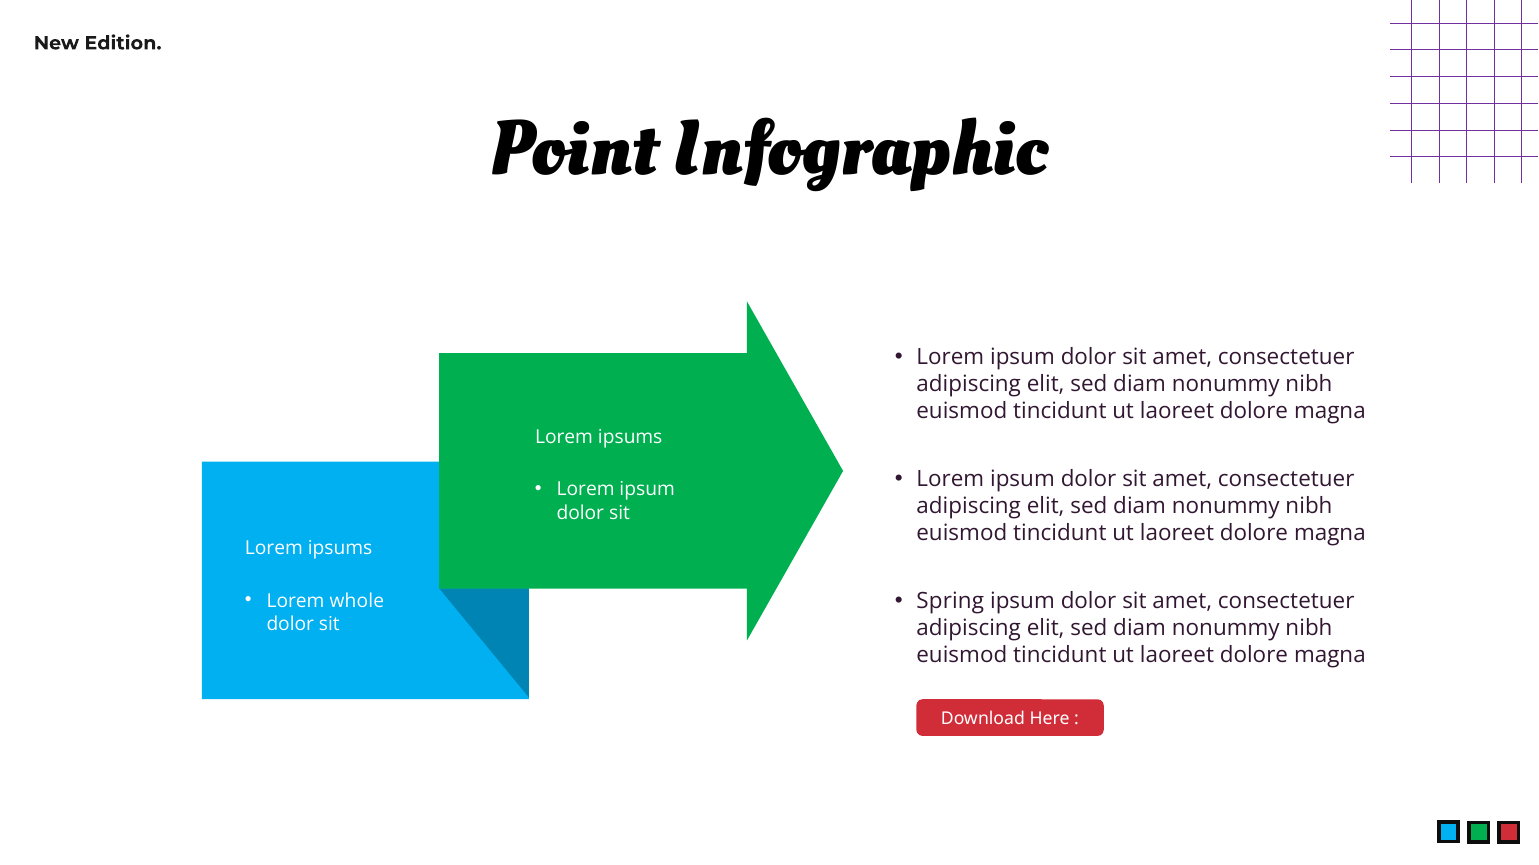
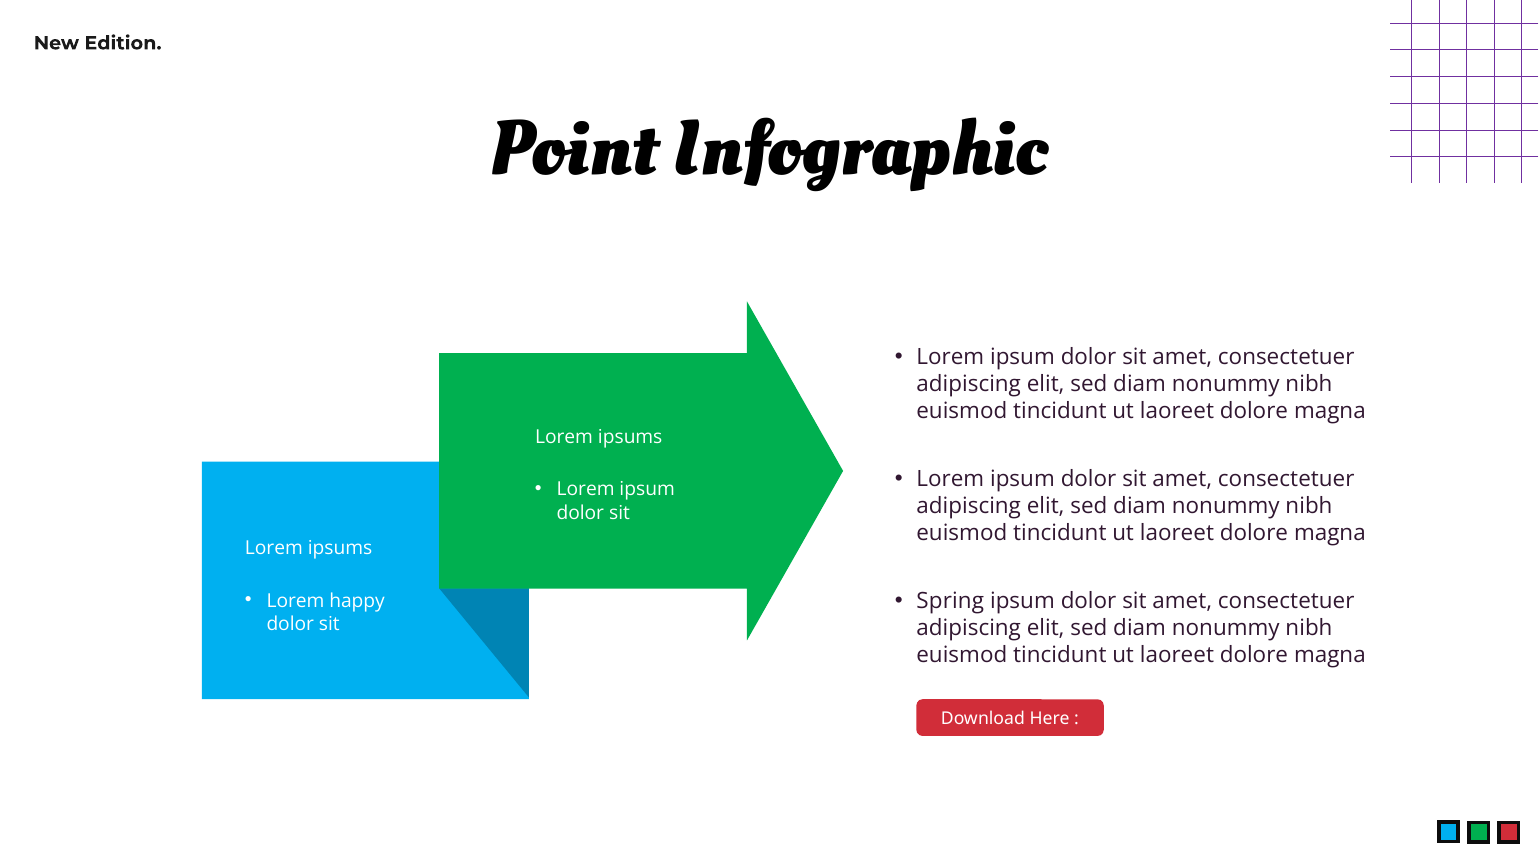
whole: whole -> happy
